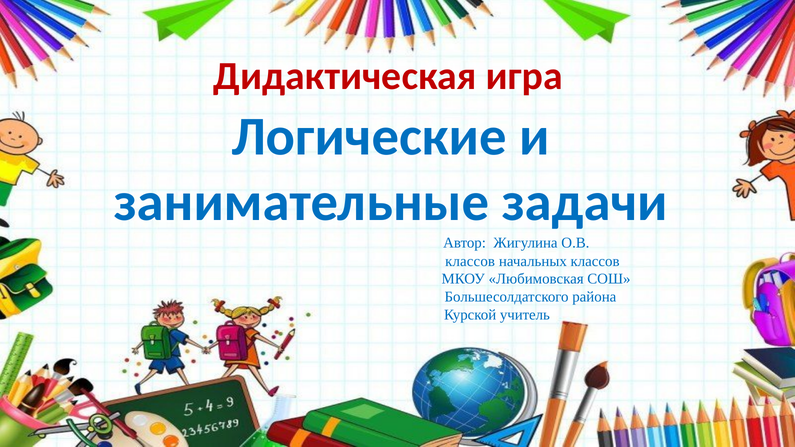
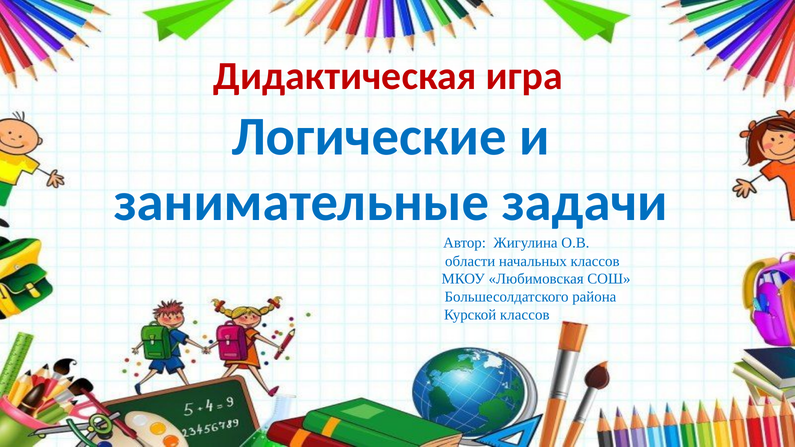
классов at (470, 261): классов -> области
Курской учитель: учитель -> классов
